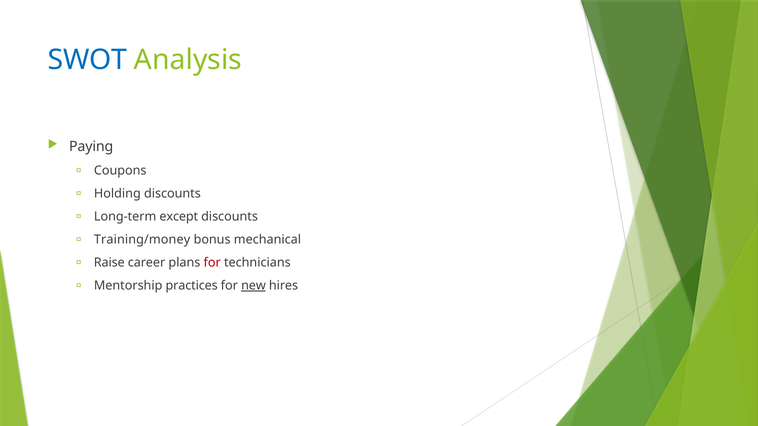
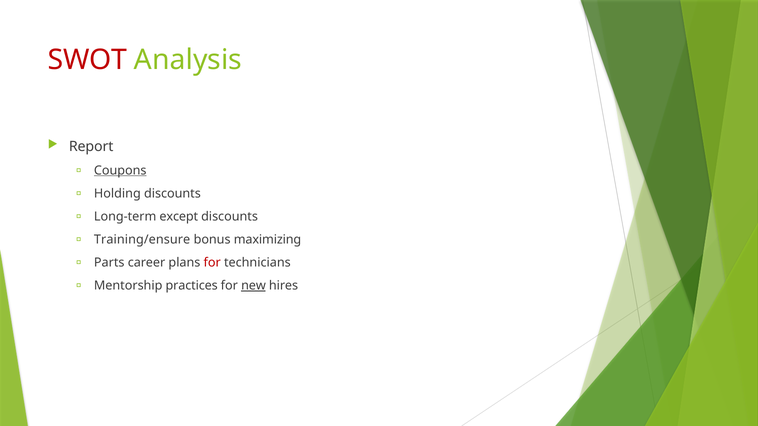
SWOT colour: blue -> red
Paying: Paying -> Report
Coupons underline: none -> present
Training/money: Training/money -> Training/ensure
mechanical: mechanical -> maximizing
Raise: Raise -> Parts
